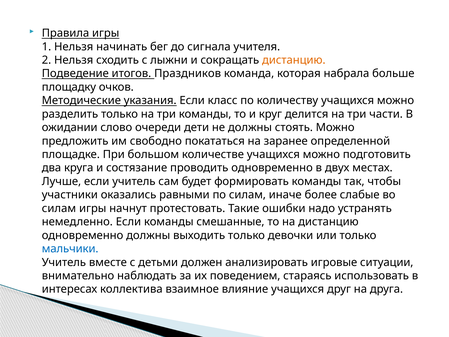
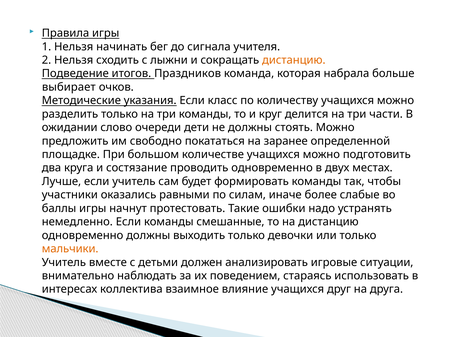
площадку: площадку -> выбирает
силам at (59, 208): силам -> баллы
мальчики colour: blue -> orange
